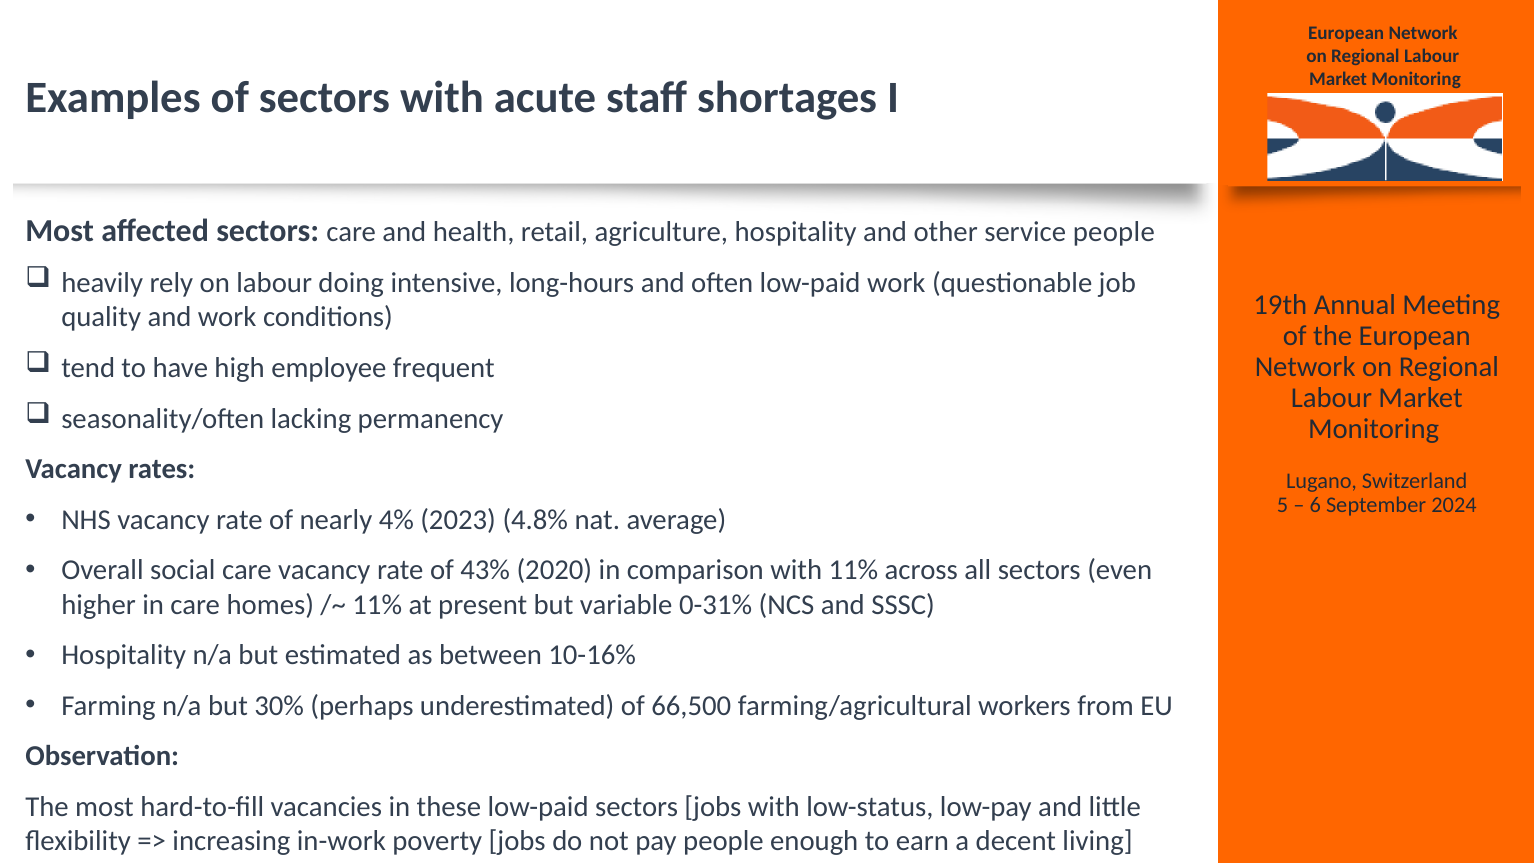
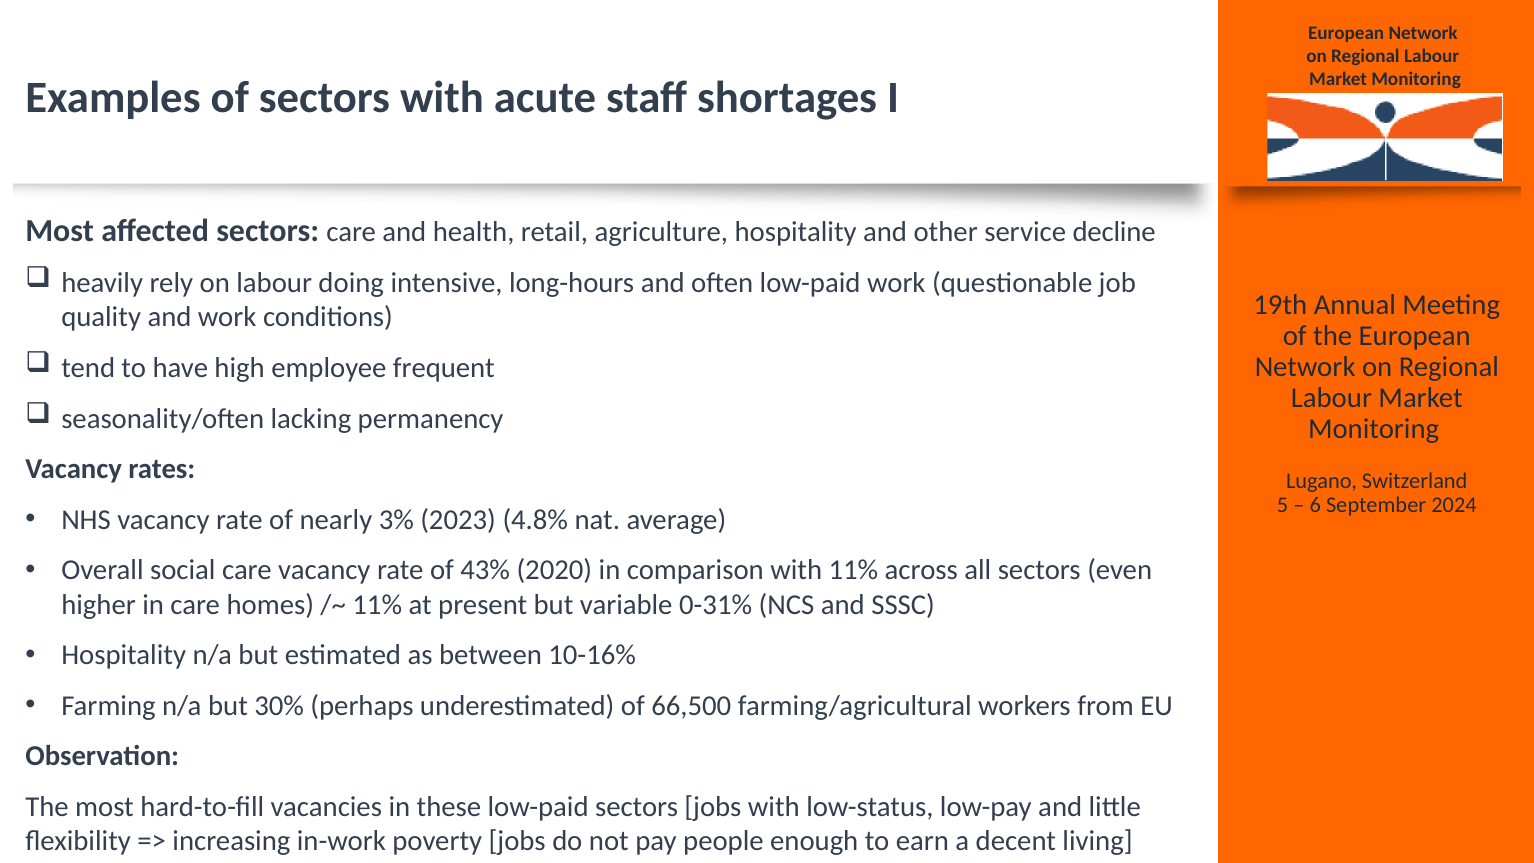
service people: people -> decline
4%: 4% -> 3%
